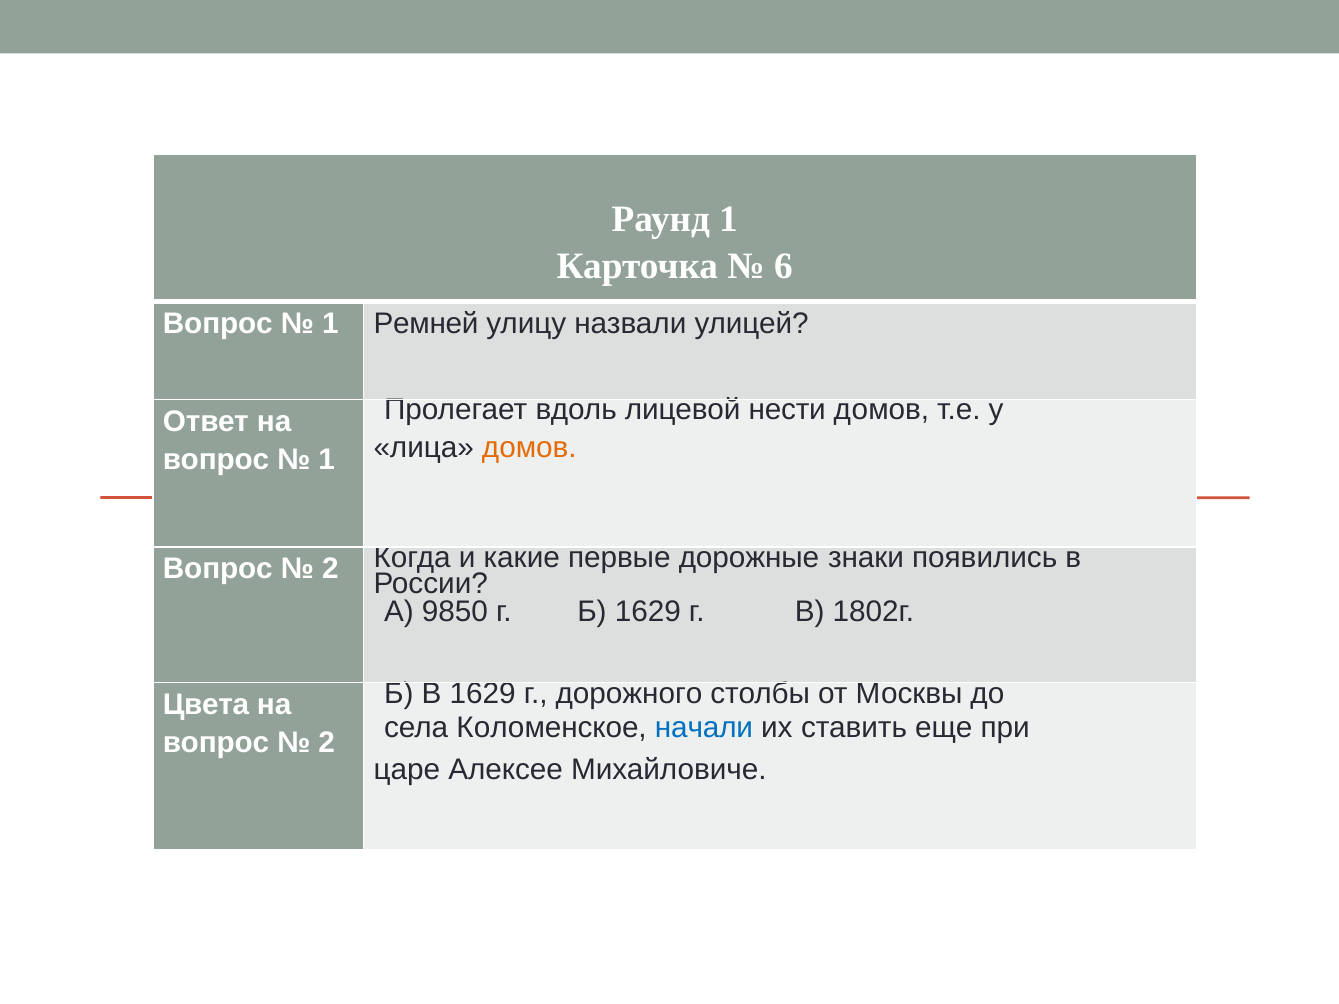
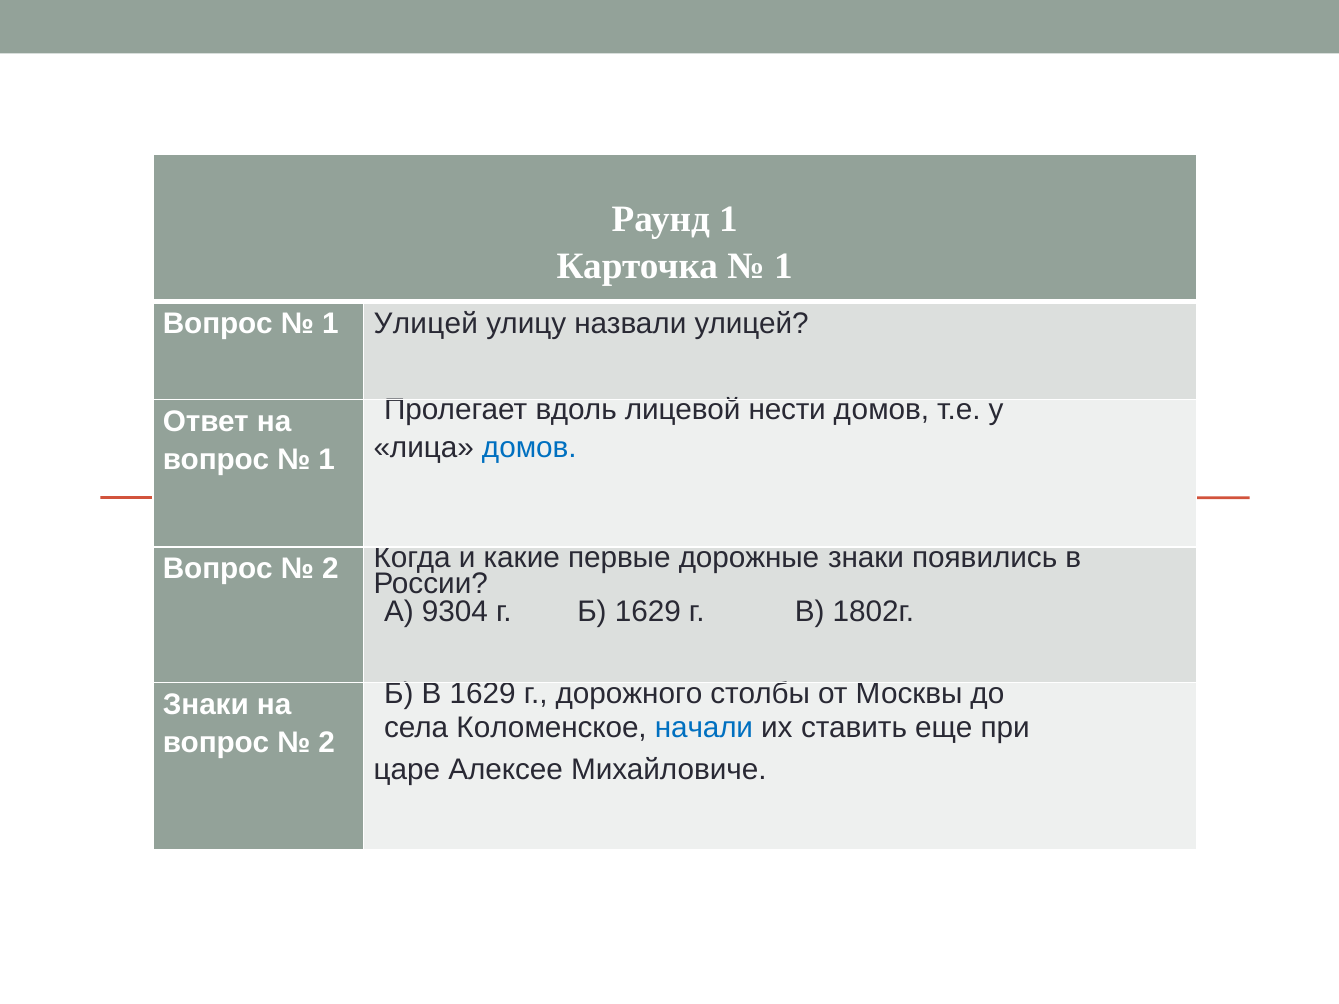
6 at (783, 267): 6 -> 1
1 Ремней: Ремней -> Улицей
домов at (529, 448) colour: orange -> blue
9850: 9850 -> 9304
Цвета at (206, 705): Цвета -> Знаки
